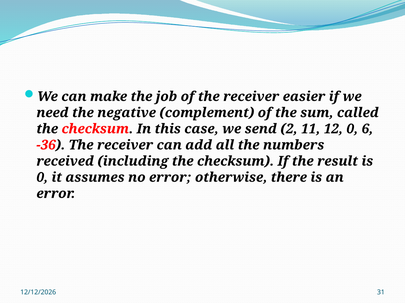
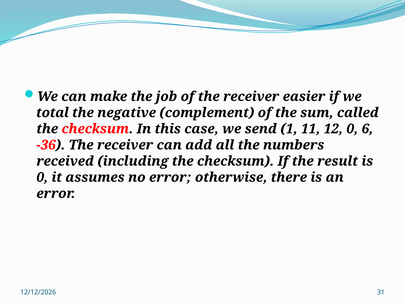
need: need -> total
2: 2 -> 1
